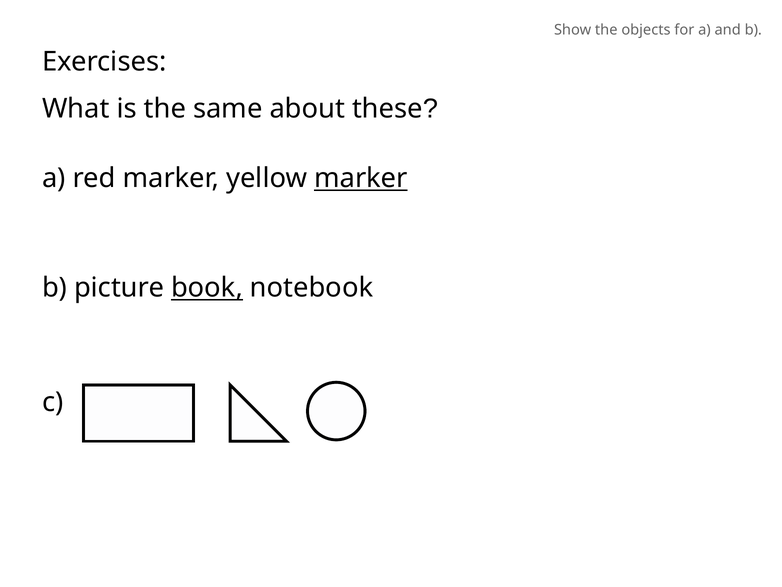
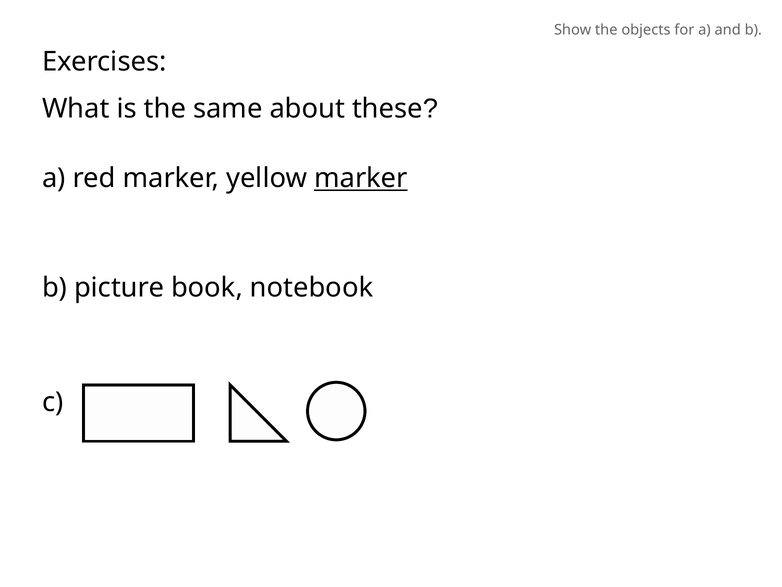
book underline: present -> none
